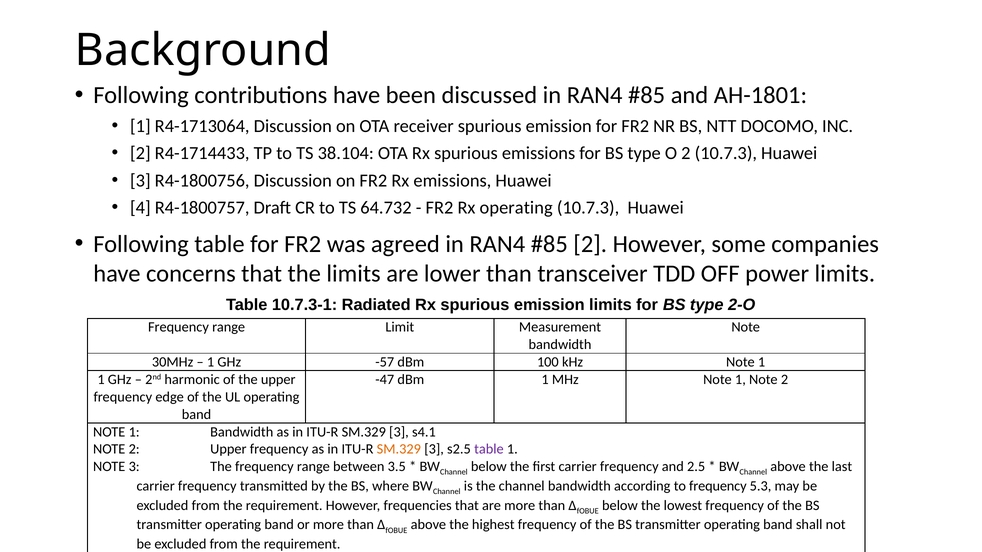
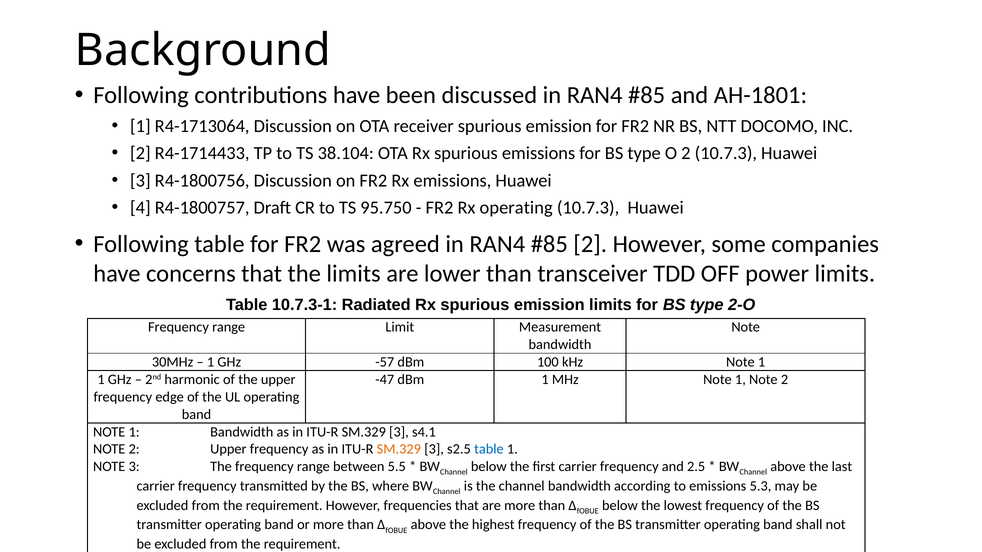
64.732: 64.732 -> 95.750
table at (489, 450) colour: purple -> blue
3.5: 3.5 -> 5.5
to frequency: frequency -> emissions
